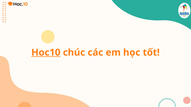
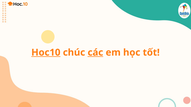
các underline: none -> present
